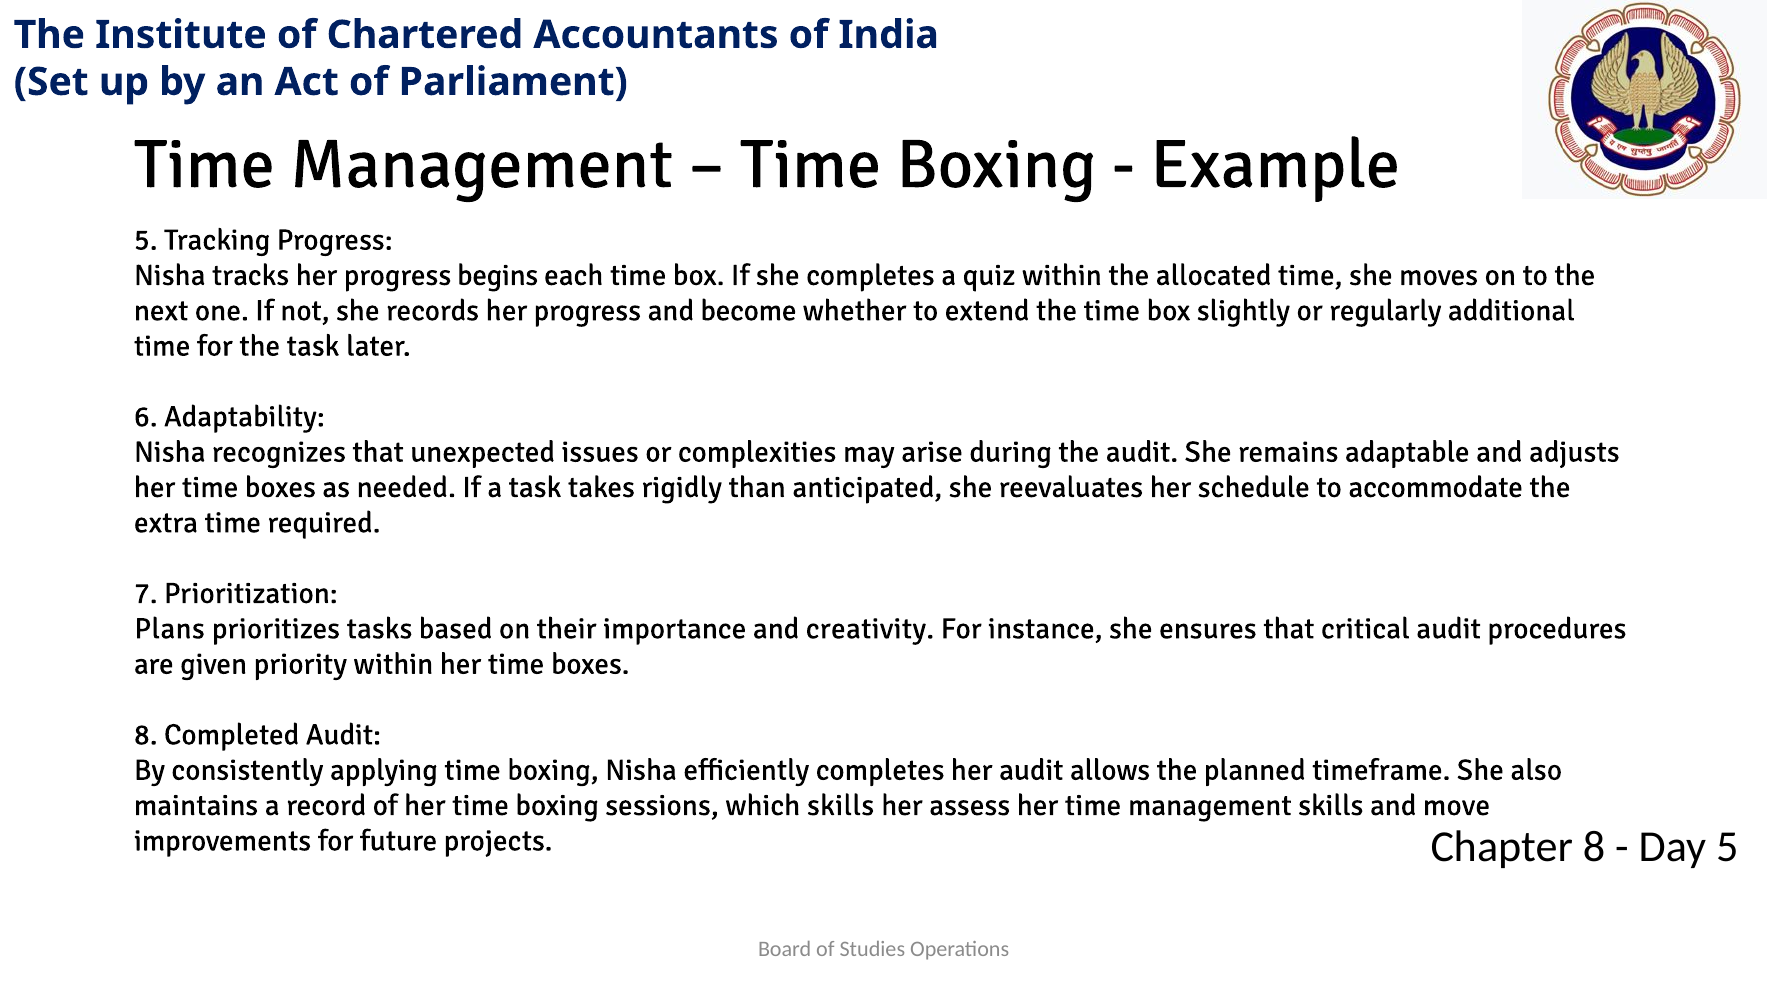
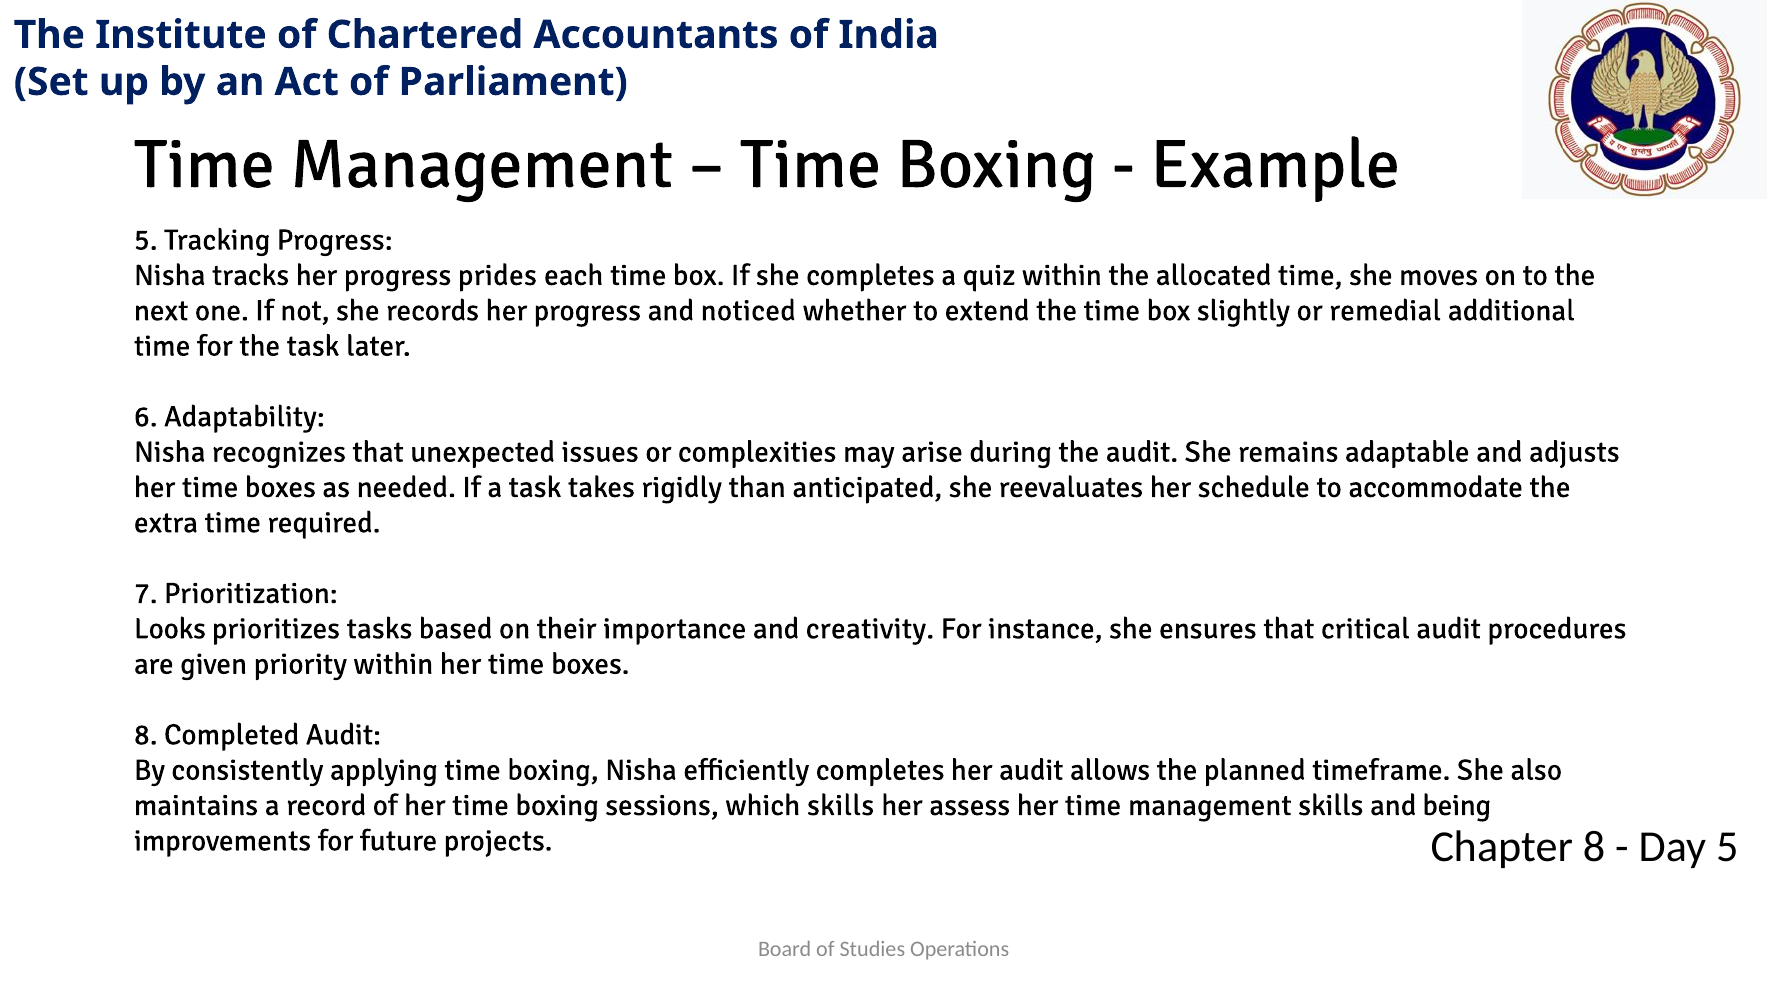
begins: begins -> prides
become: become -> noticed
regularly: regularly -> remedial
Plans: Plans -> Looks
move: move -> being
